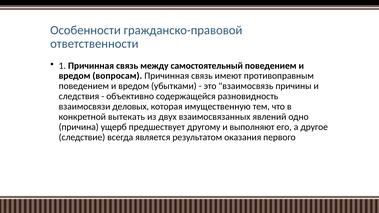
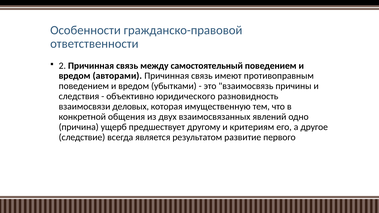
1: 1 -> 2
вопросам: вопросам -> авторами
содержащейся: содержащейся -> юридического
вытекать: вытекать -> общения
выполняют: выполняют -> критериям
оказания: оказания -> развитие
